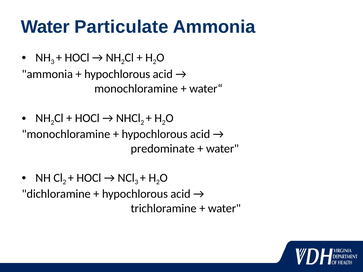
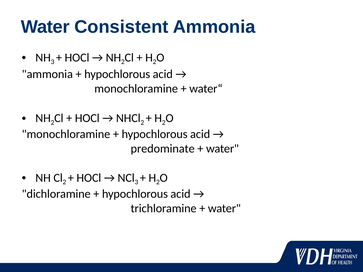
Particulate: Particulate -> Consistent
